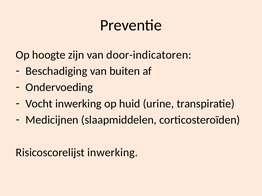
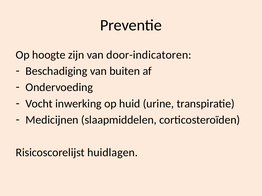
Risicoscorelijst inwerking: inwerking -> huidlagen
